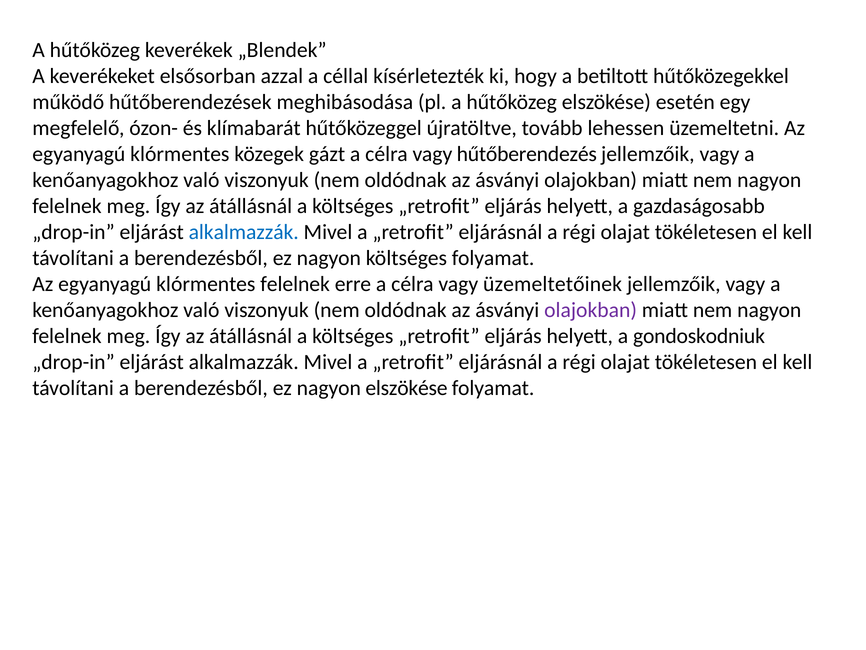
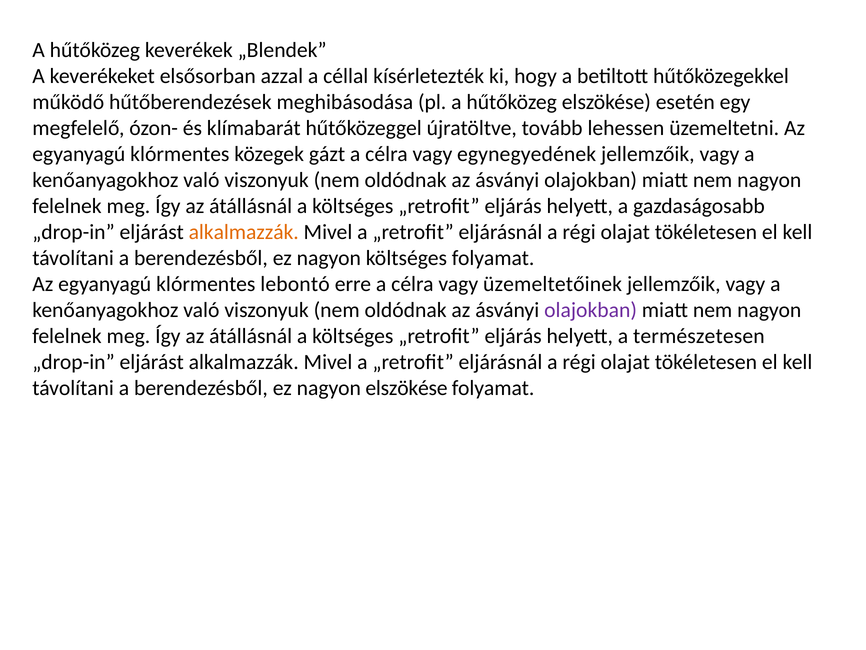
hűtőberendezés: hűtőberendezés -> egynegyedének
alkalmazzák at (244, 232) colour: blue -> orange
klórmentes felelnek: felelnek -> lebontó
gondoskodniuk: gondoskodniuk -> természetesen
